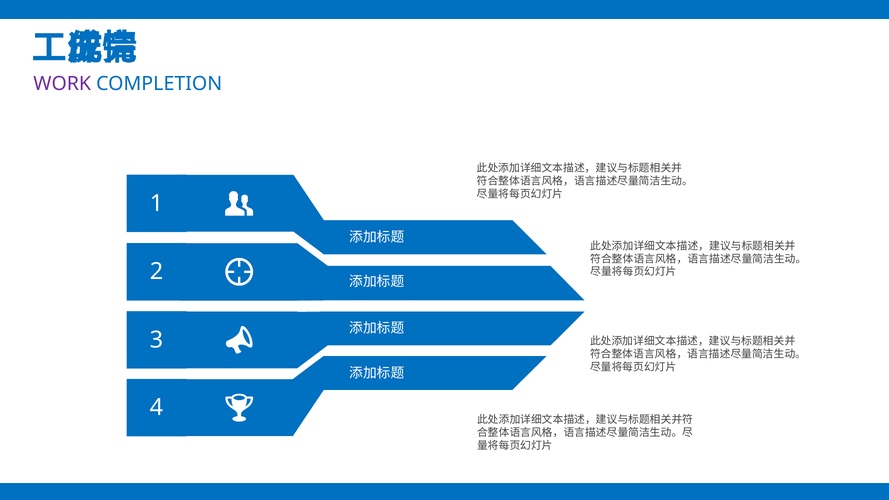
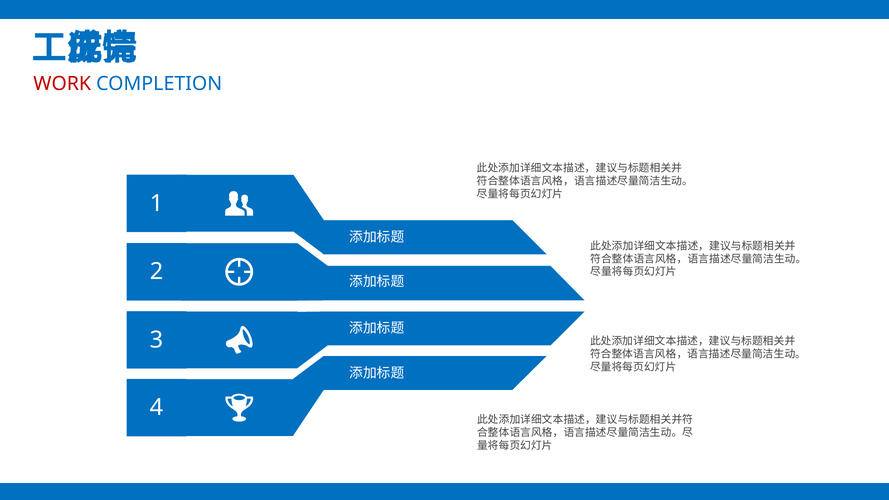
WORK colour: purple -> red
